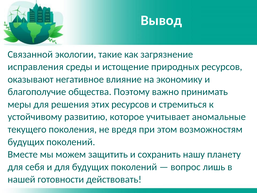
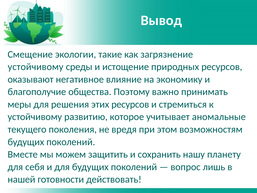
Связанной: Связанной -> Смещение
исправления at (36, 67): исправления -> устойчивому
